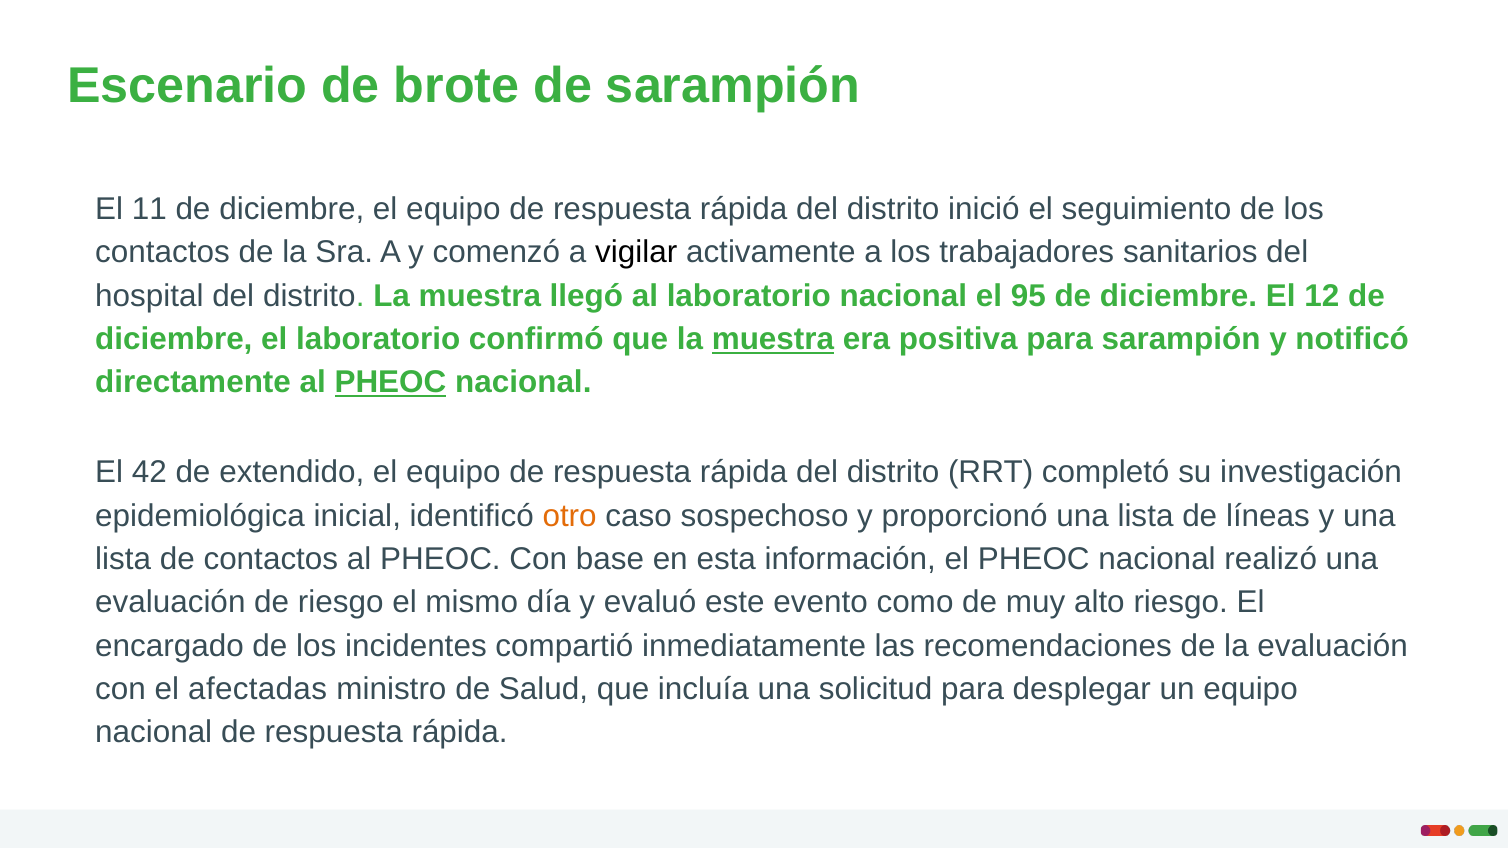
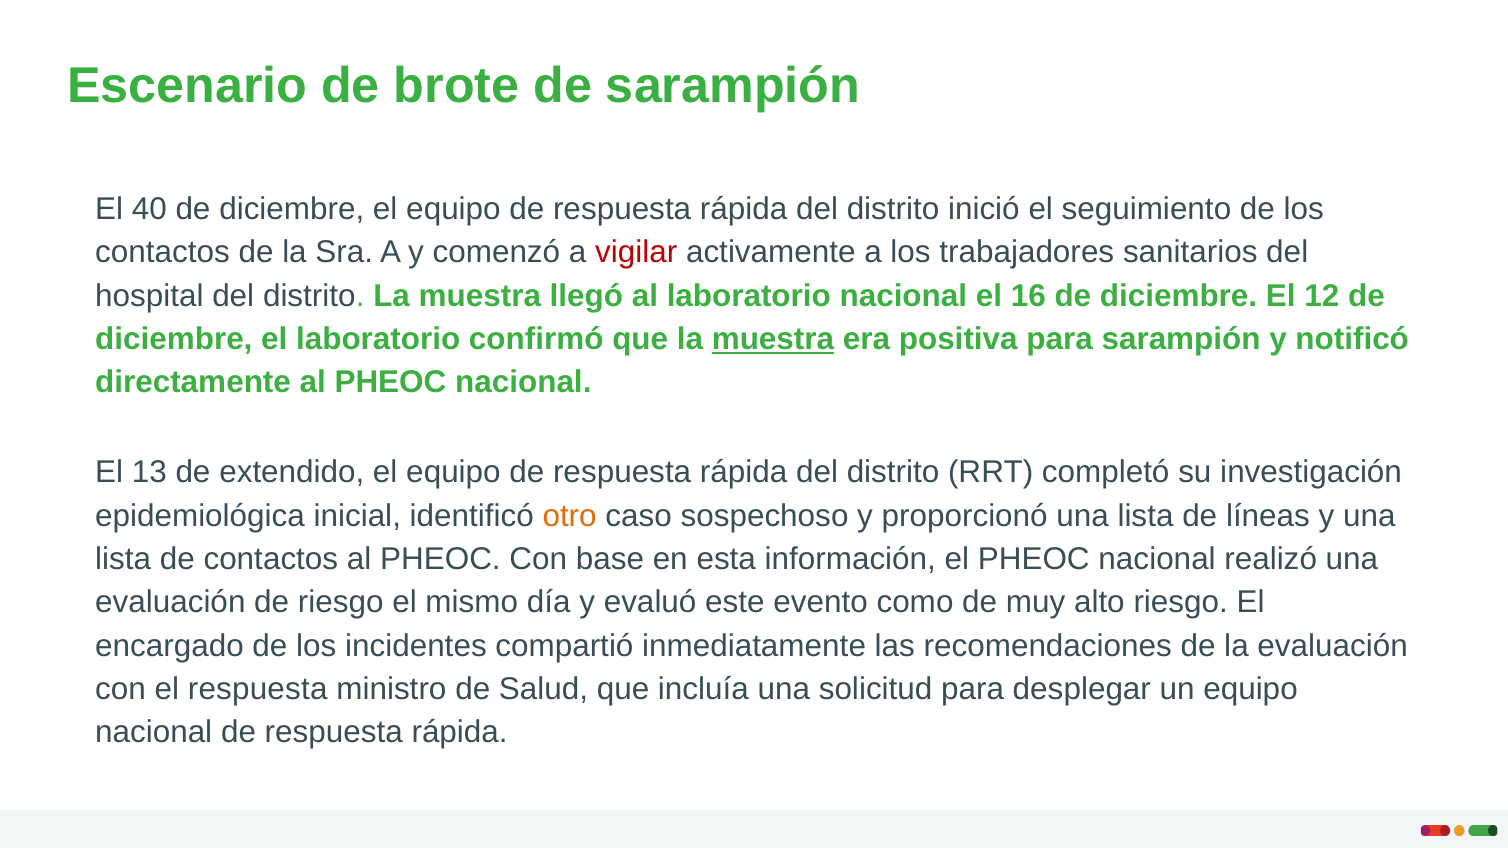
11: 11 -> 40
vigilar colour: black -> red
95: 95 -> 16
PHEOC at (390, 383) underline: present -> none
42: 42 -> 13
el afectadas: afectadas -> respuesta
